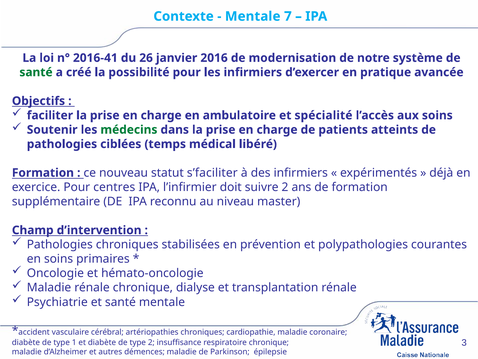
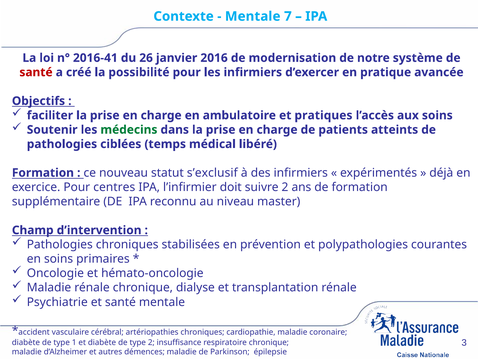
santé at (36, 72) colour: green -> red
spécialité: spécialité -> pratiques
s’faciliter: s’faciliter -> s’exclusif
